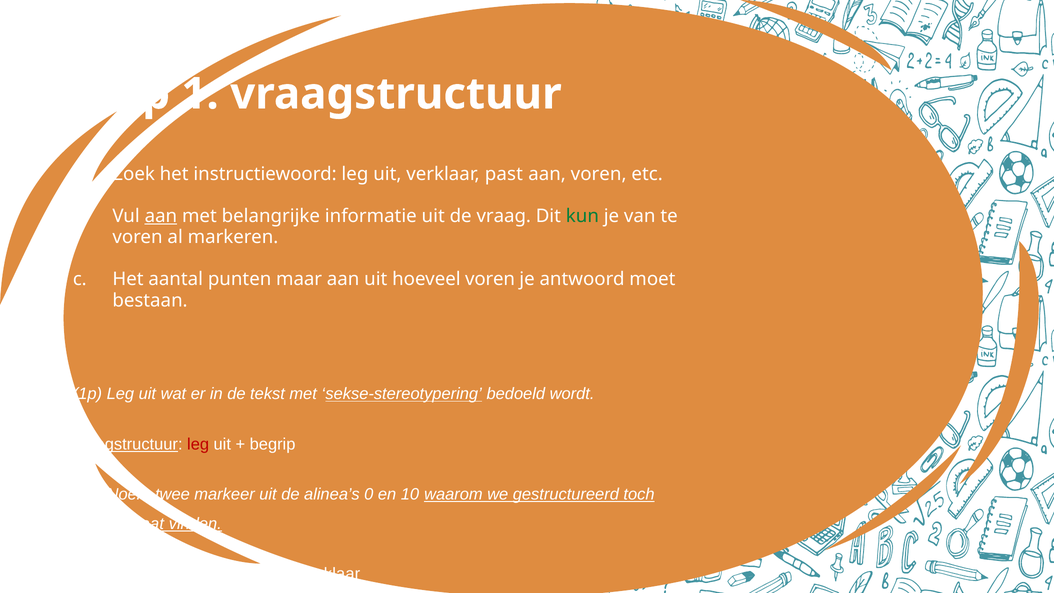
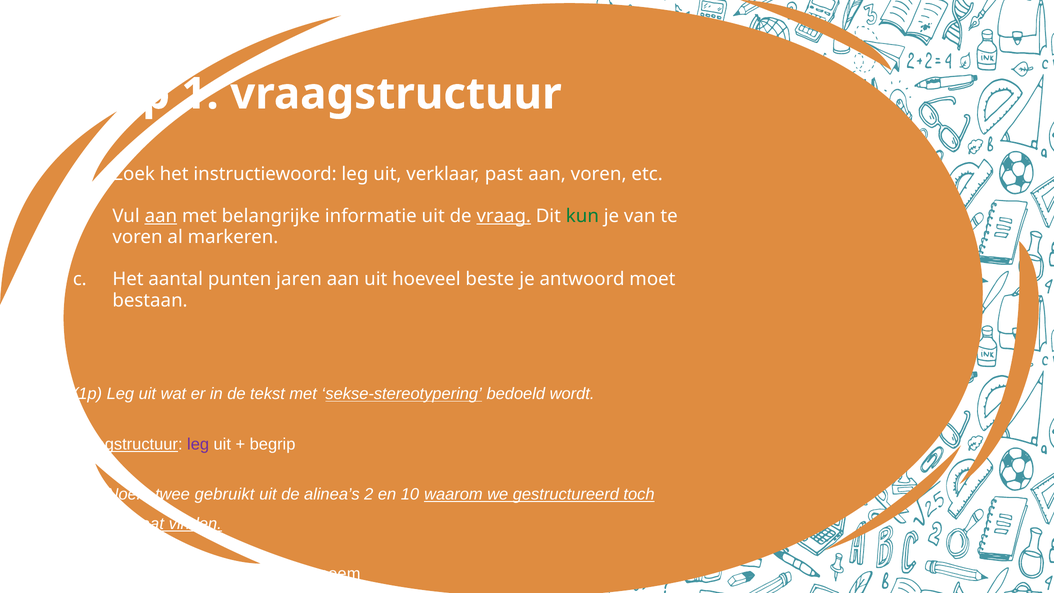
vraag underline: none -> present
maar: maar -> jaren
hoeveel voren: voren -> beste
leg at (198, 444) colour: red -> purple
markeer: markeer -> gebruikt
alinea’s 0: 0 -> 2
2 verklaar: verklaar -> benoem
